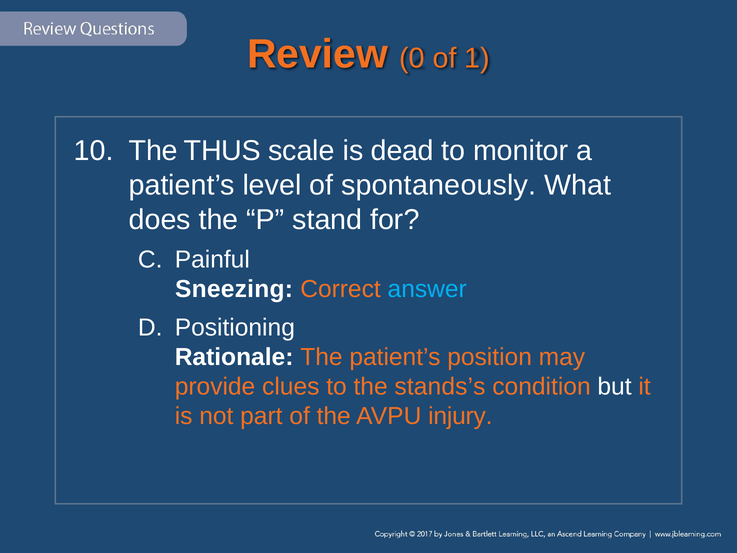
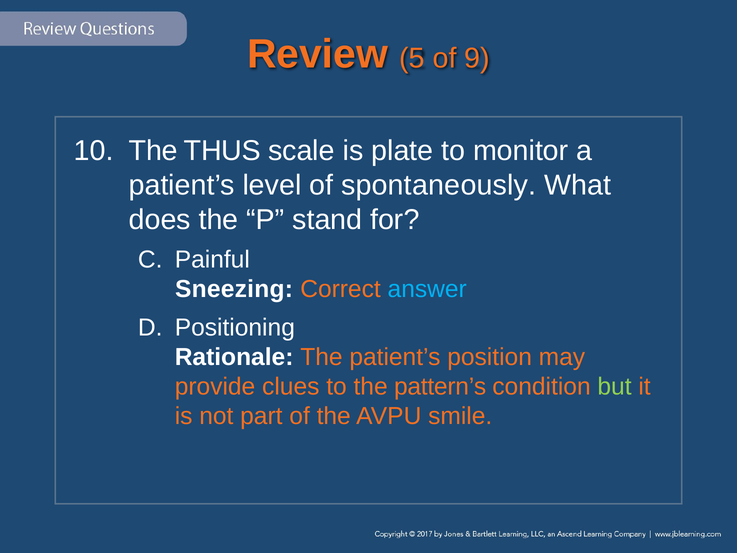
0: 0 -> 5
1: 1 -> 9
dead: dead -> plate
stands’s: stands’s -> pattern’s
but colour: white -> light green
injury: injury -> smile
